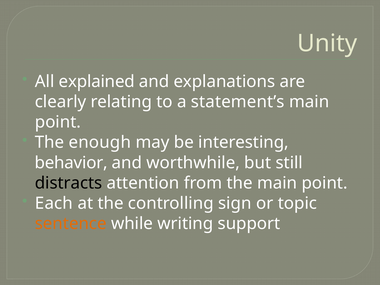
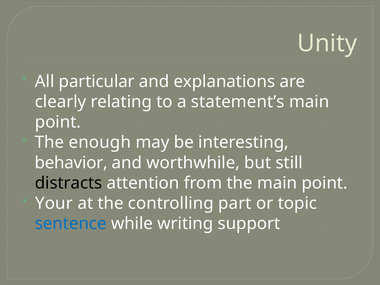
explained: explained -> particular
Each: Each -> Your
sign: sign -> part
sentence colour: orange -> blue
